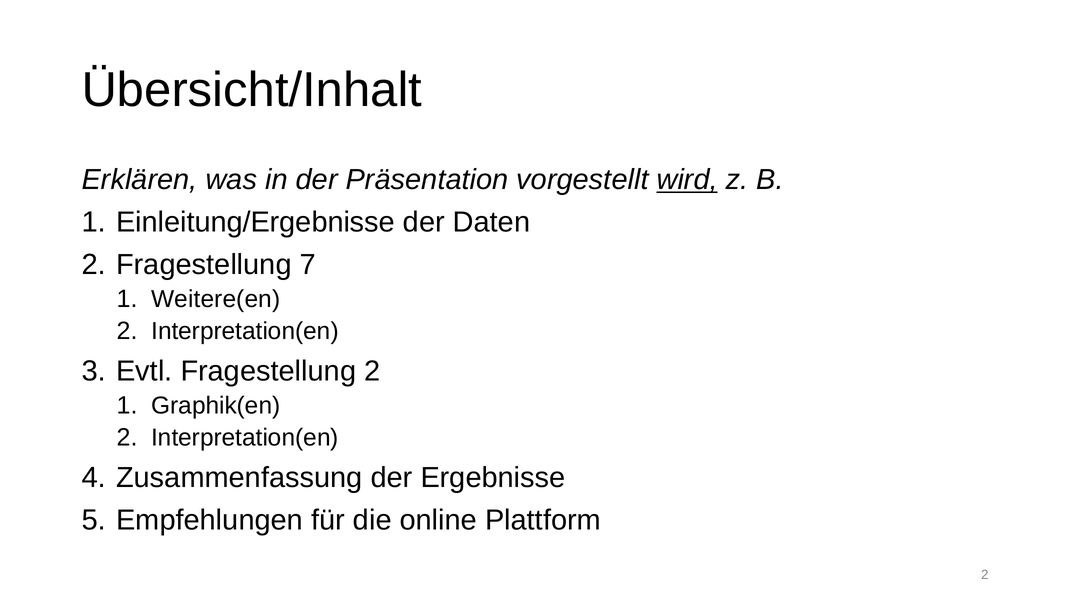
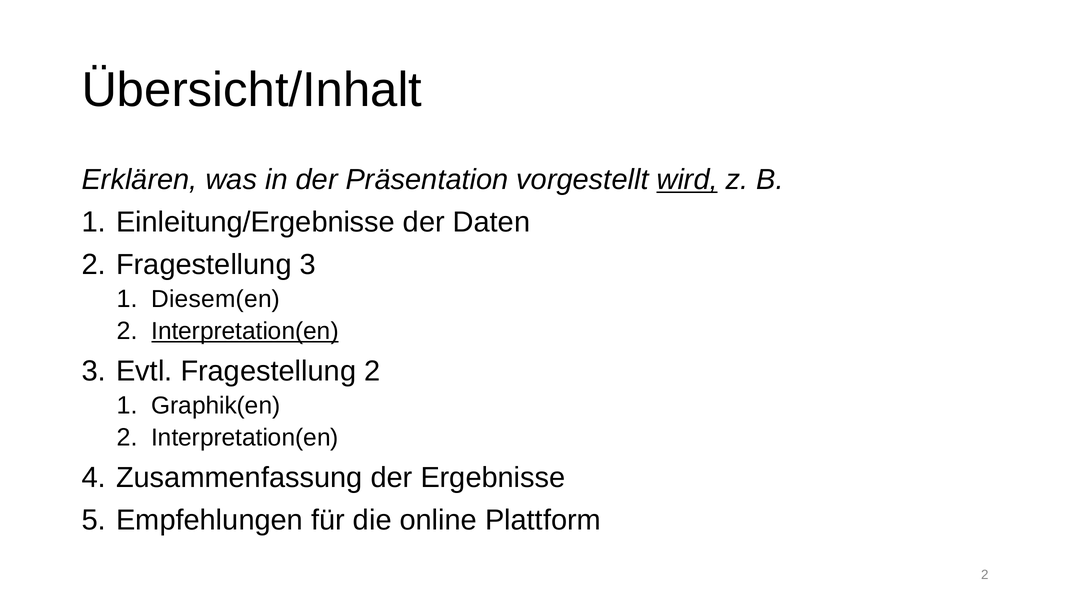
Fragestellung 7: 7 -> 3
Weitere(en: Weitere(en -> Diesem(en
Interpretation(en at (245, 331) underline: none -> present
